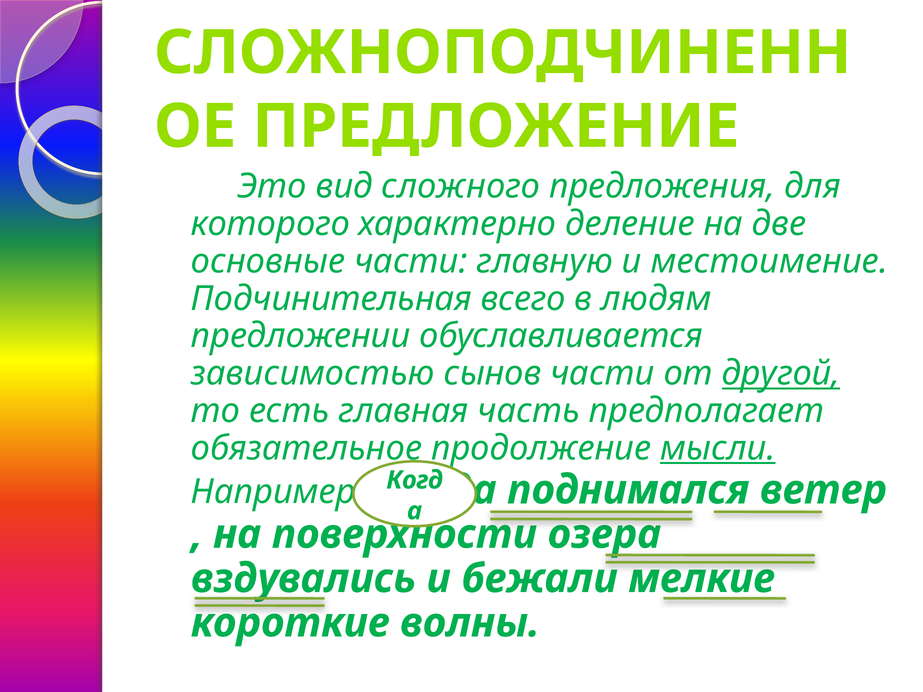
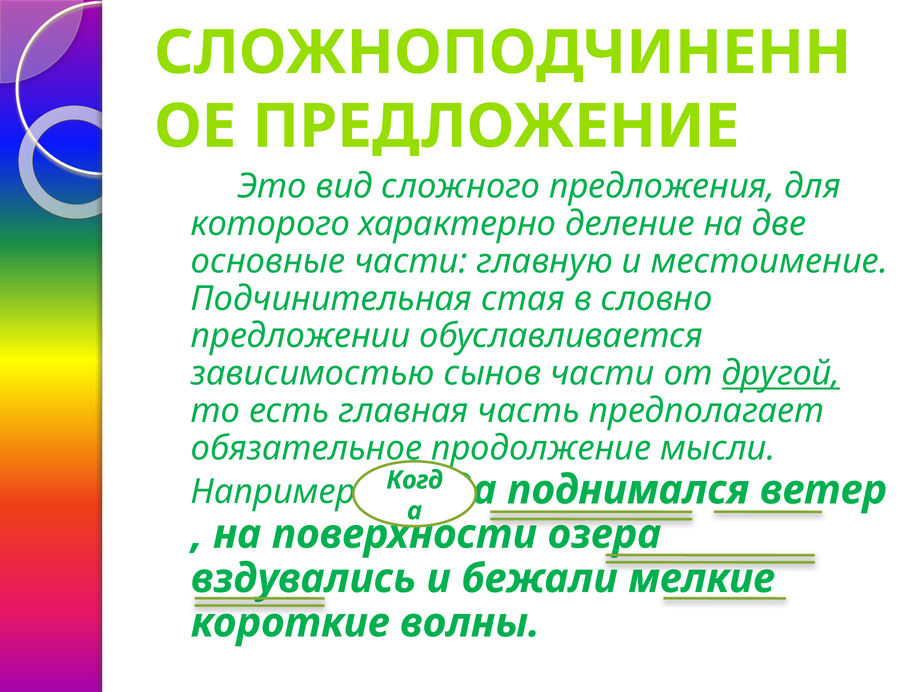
всего: всего -> стая
людям: людям -> словно
мысли underline: present -> none
